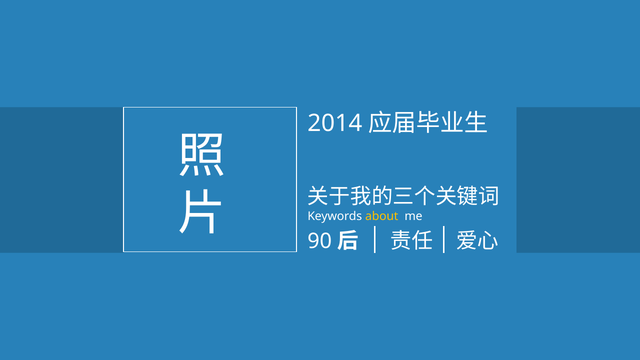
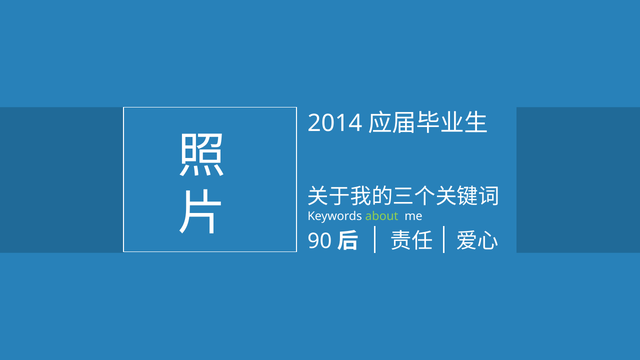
about colour: yellow -> light green
